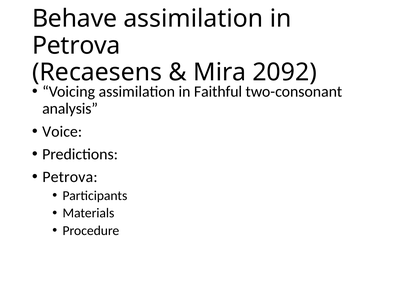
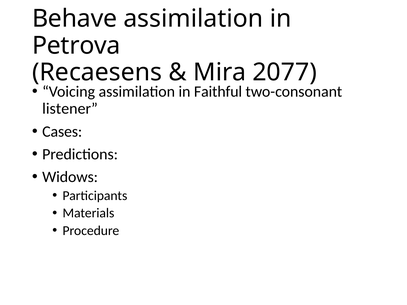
2092: 2092 -> 2077
analysis: analysis -> listener
Voice: Voice -> Cases
Petrova at (70, 177): Petrova -> Widows
